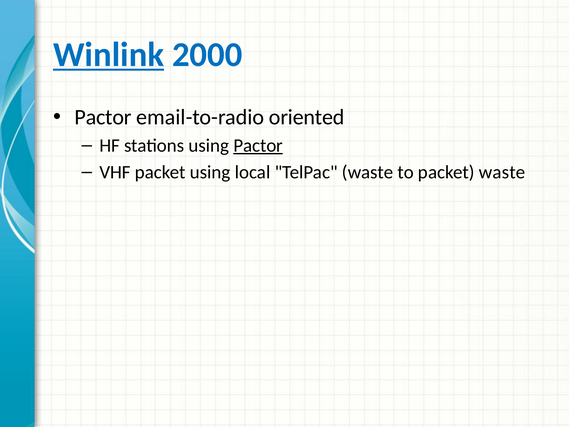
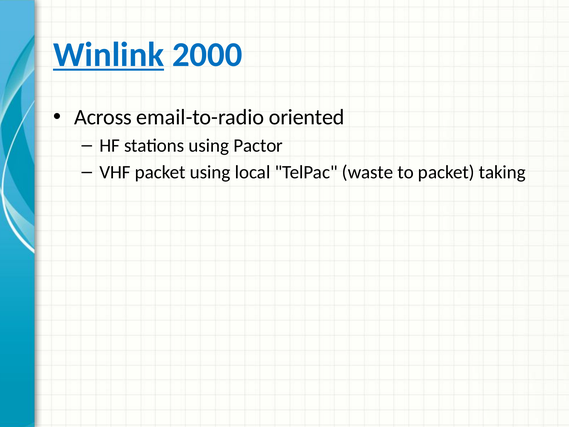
Pactor at (103, 117): Pactor -> Across
Pactor at (258, 145) underline: present -> none
packet waste: waste -> taking
